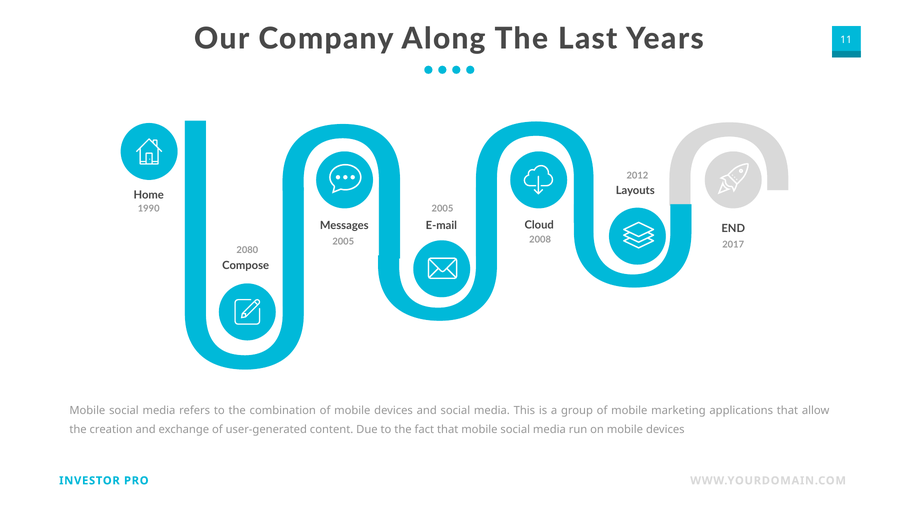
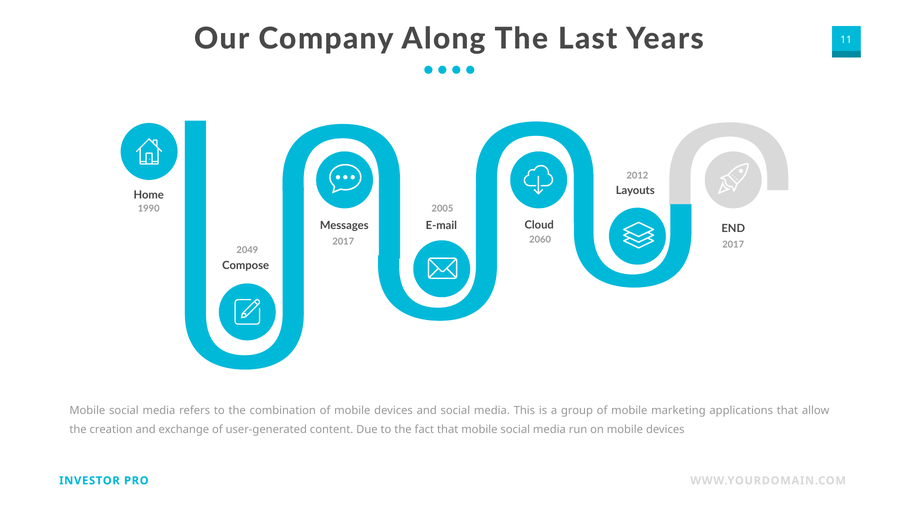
2008: 2008 -> 2060
2005 at (343, 241): 2005 -> 2017
2080: 2080 -> 2049
